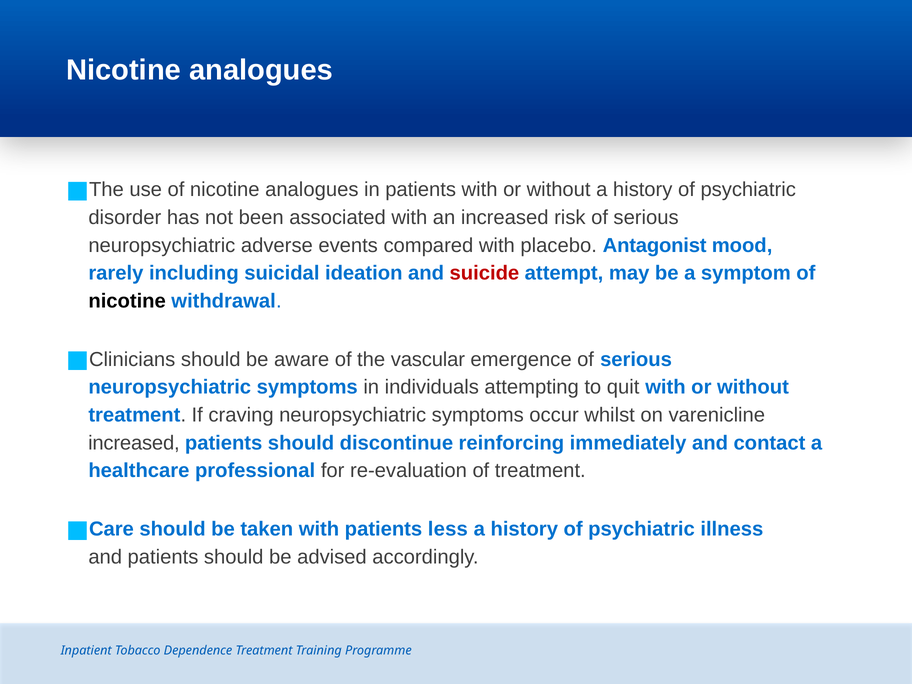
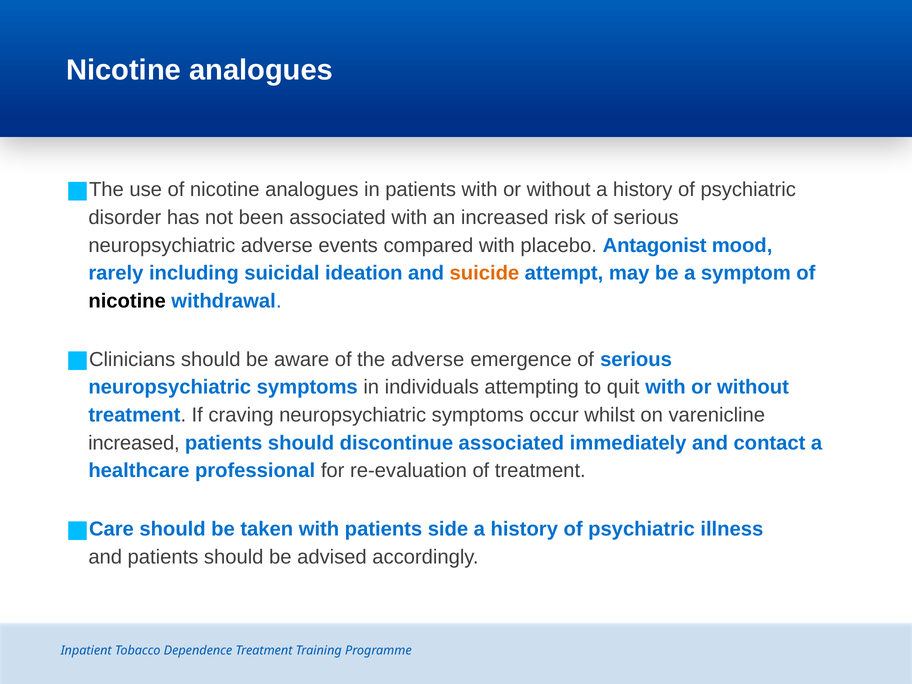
suicide colour: red -> orange
the vascular: vascular -> adverse
discontinue reinforcing: reinforcing -> associated
less: less -> side
